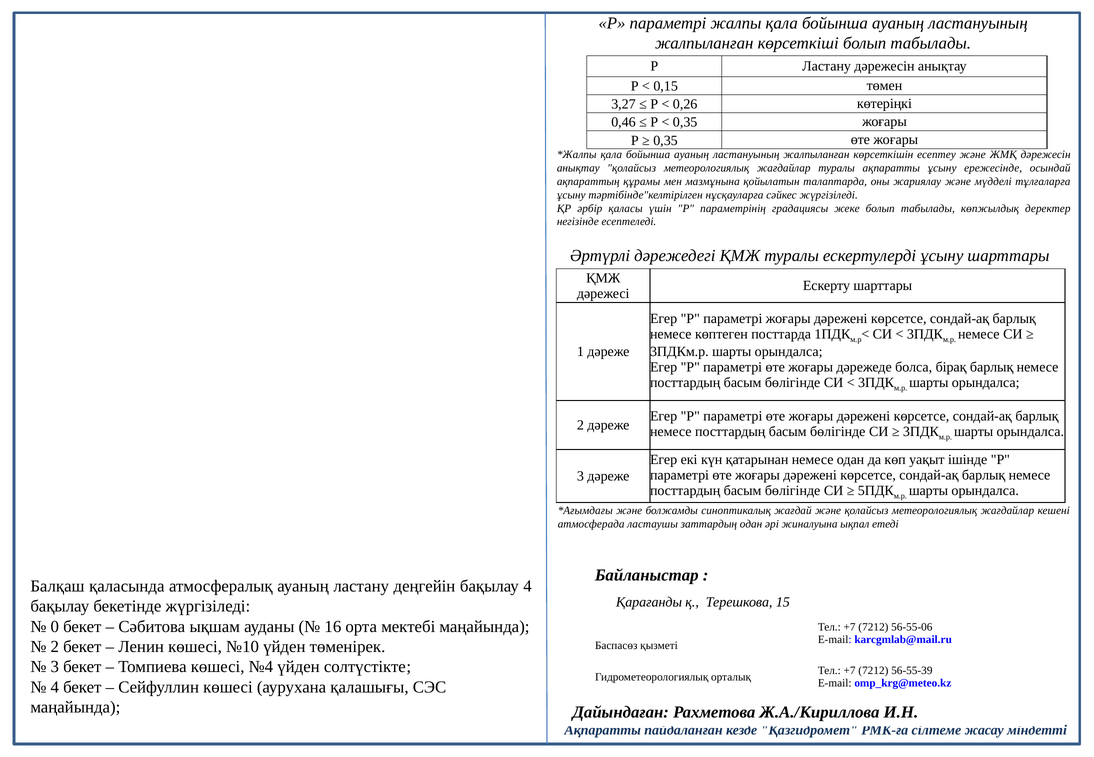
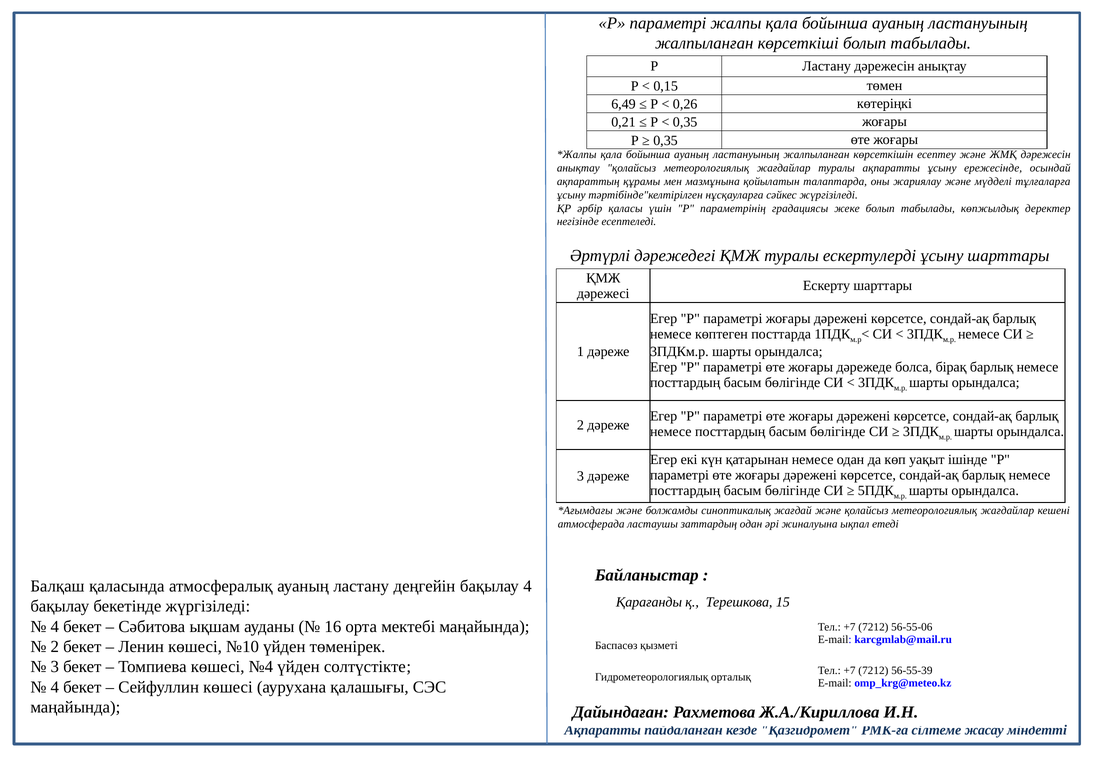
3,27: 3,27 -> 6,49
0,46: 0,46 -> 0,21
0 at (55, 627): 0 -> 4
